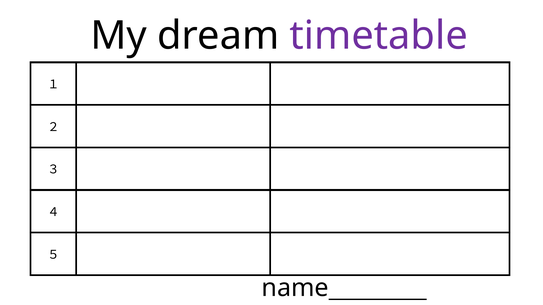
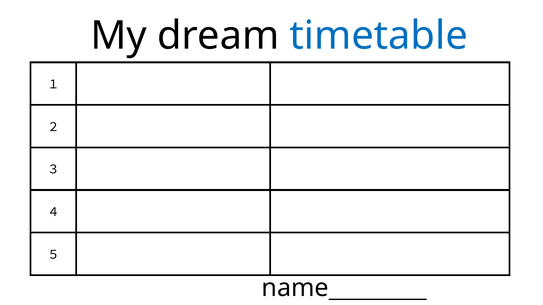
timetable colour: purple -> blue
